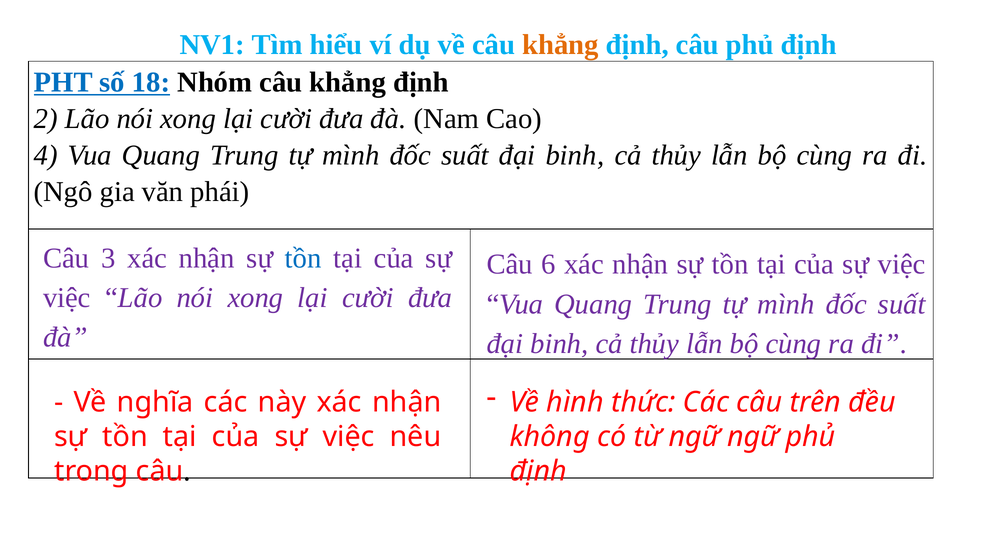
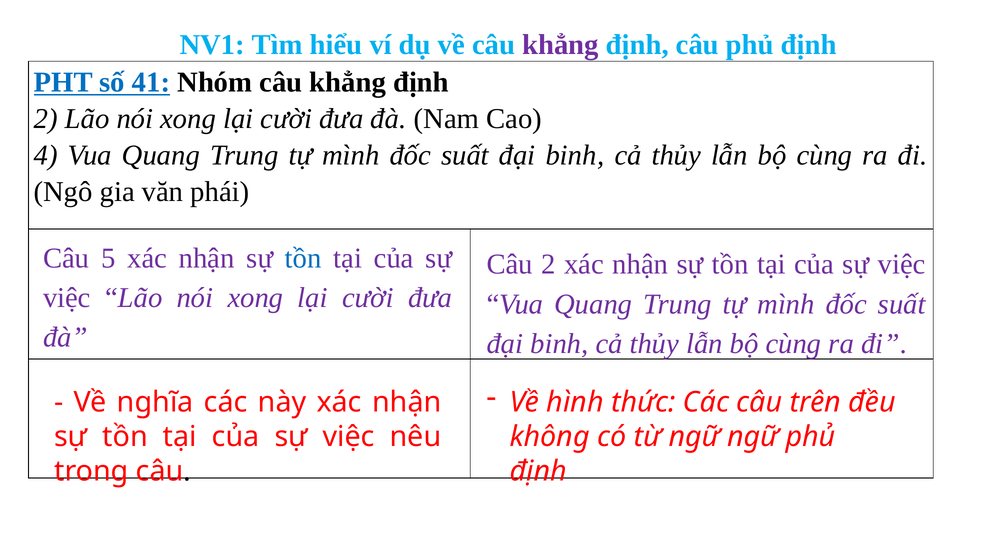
khẳng at (560, 45) colour: orange -> purple
18: 18 -> 41
3: 3 -> 5
Câu 6: 6 -> 2
